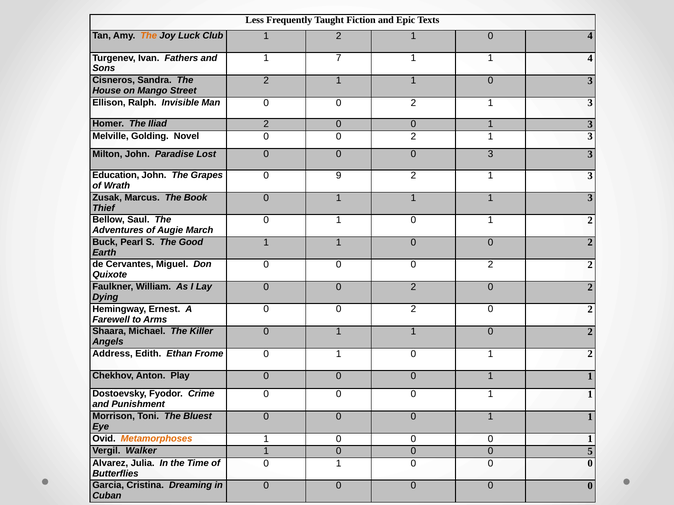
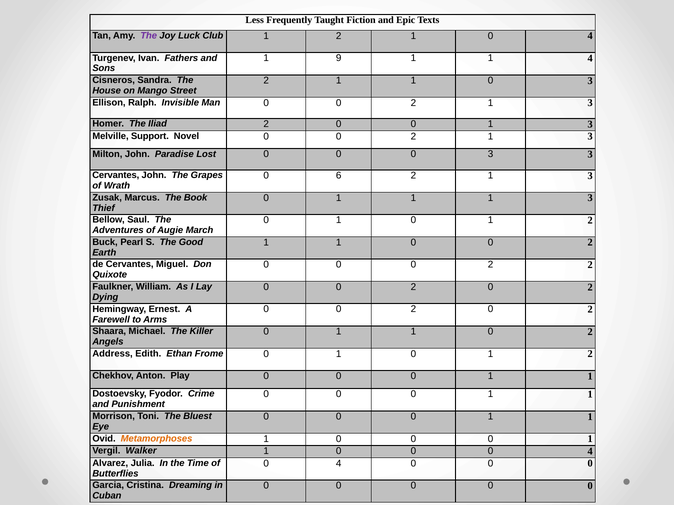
The at (149, 36) colour: orange -> purple
7: 7 -> 9
Golding: Golding -> Support
Education at (116, 175): Education -> Cervantes
9: 9 -> 6
0 0 5: 5 -> 4
1 at (339, 464): 1 -> 4
